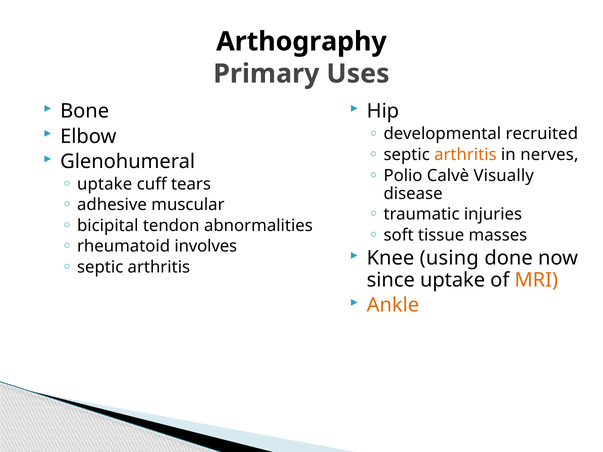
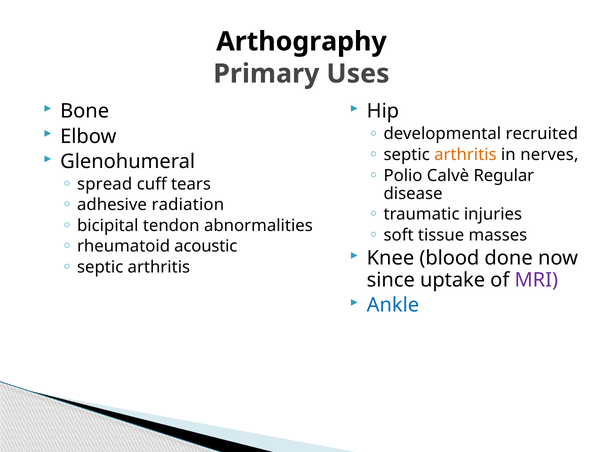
Visually: Visually -> Regular
uptake at (105, 184): uptake -> spread
muscular: muscular -> radiation
involves: involves -> acoustic
using: using -> blood
MRI colour: orange -> purple
Ankle colour: orange -> blue
